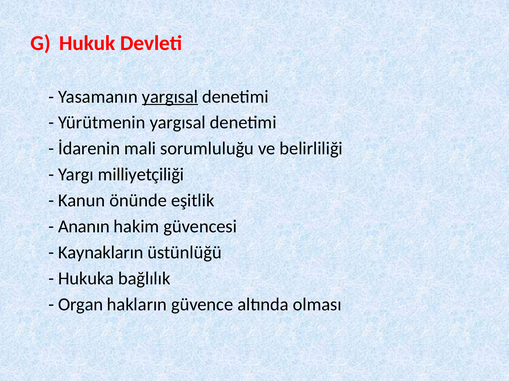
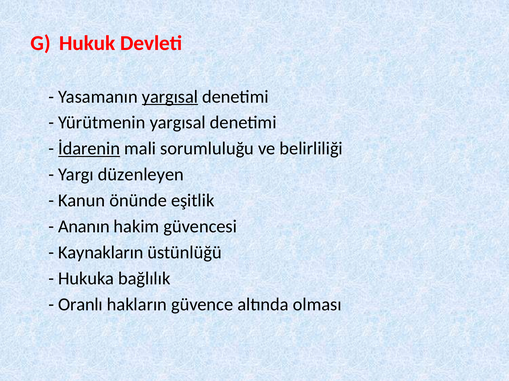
İdarenin underline: none -> present
milliyetçiliği: milliyetçiliği -> düzenleyen
Organ: Organ -> Oranlı
